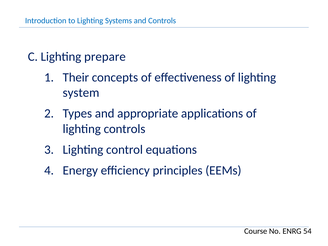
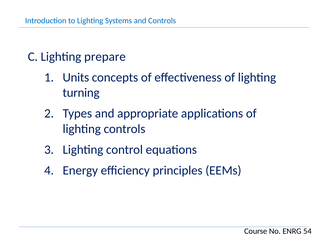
Their: Their -> Units
system: system -> turning
